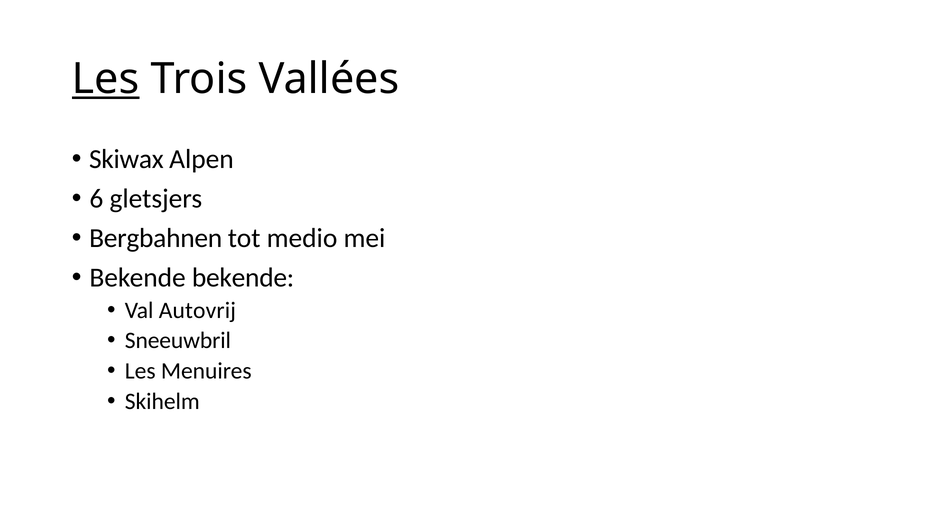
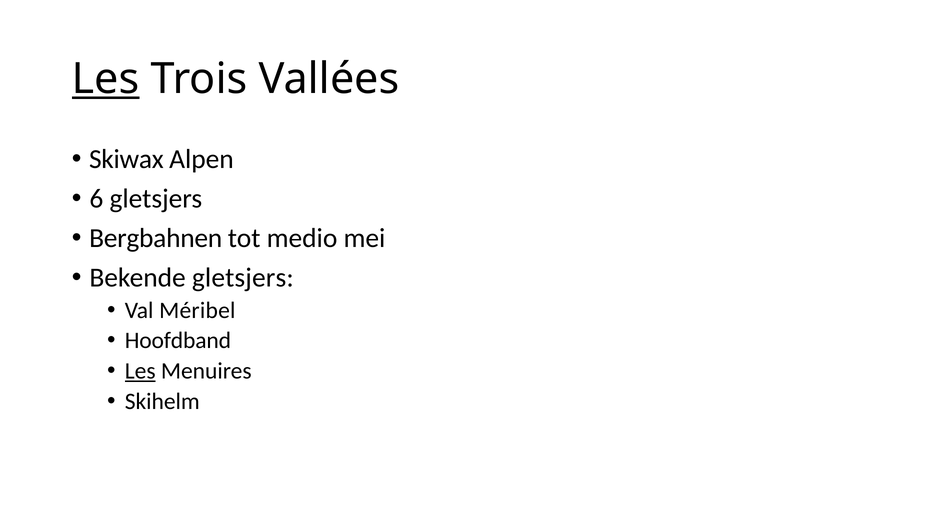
Bekende bekende: bekende -> gletsjers
Autovrij: Autovrij -> Méribel
Sneeuwbril: Sneeuwbril -> Hoofdband
Les at (140, 371) underline: none -> present
